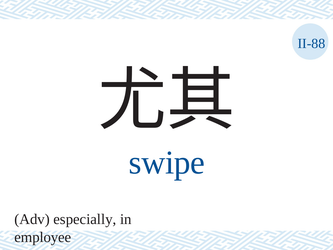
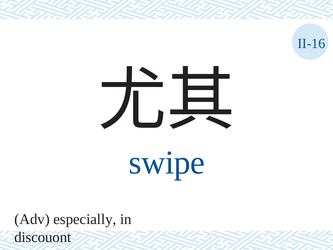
II-88: II-88 -> II-16
employee: employee -> discouont
